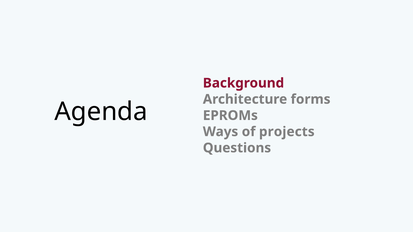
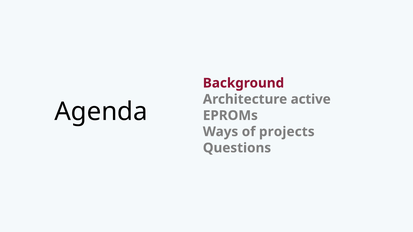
forms: forms -> active
